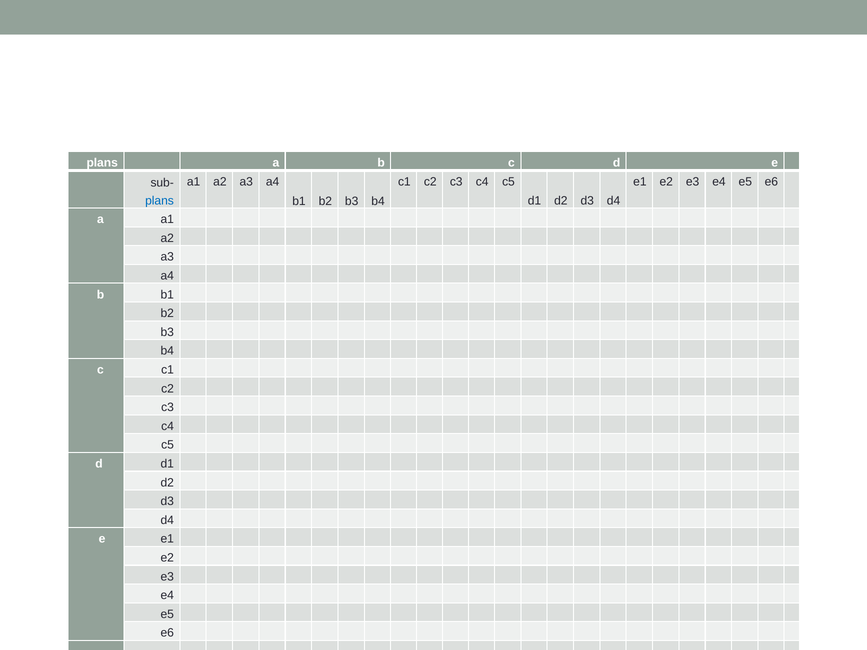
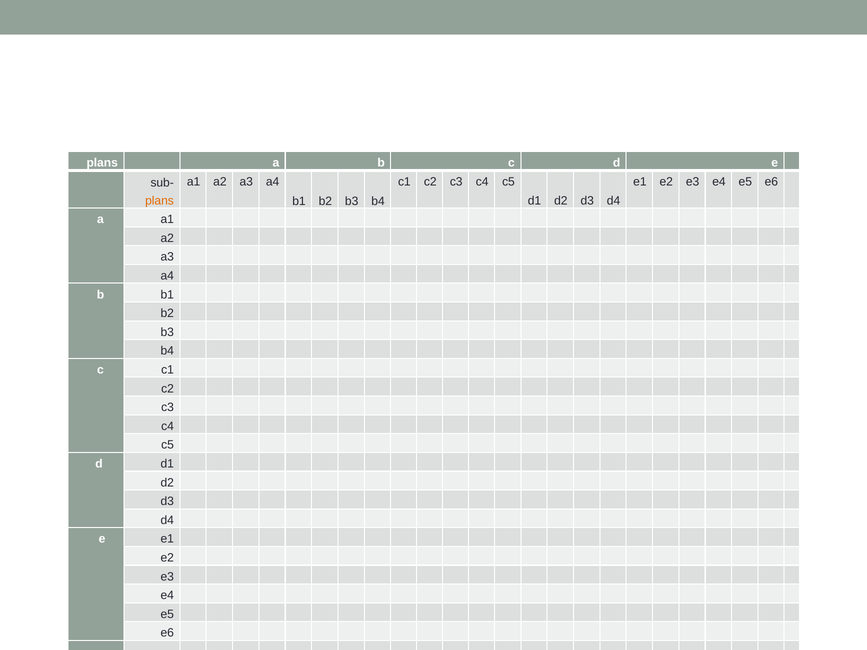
plans at (160, 201) colour: blue -> orange
